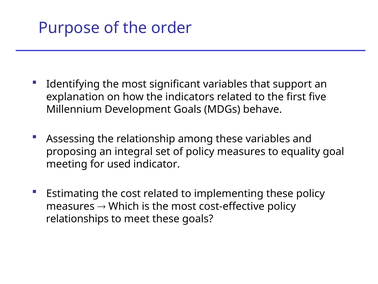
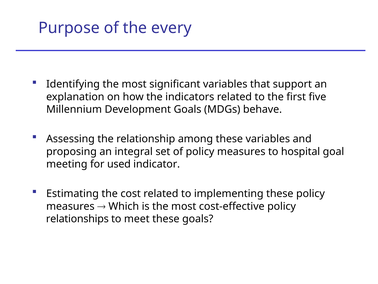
order: order -> every
equality: equality -> hospital
